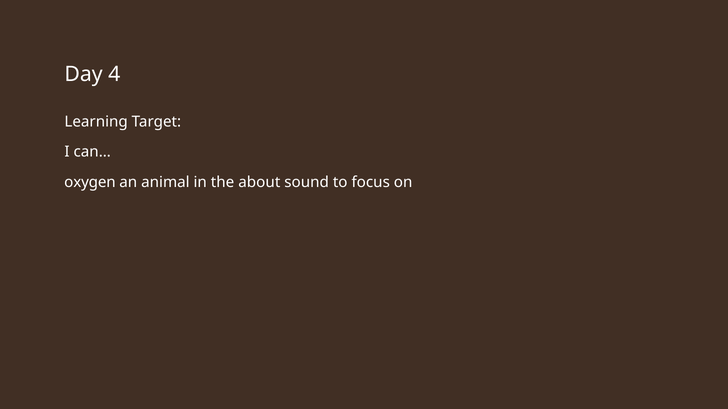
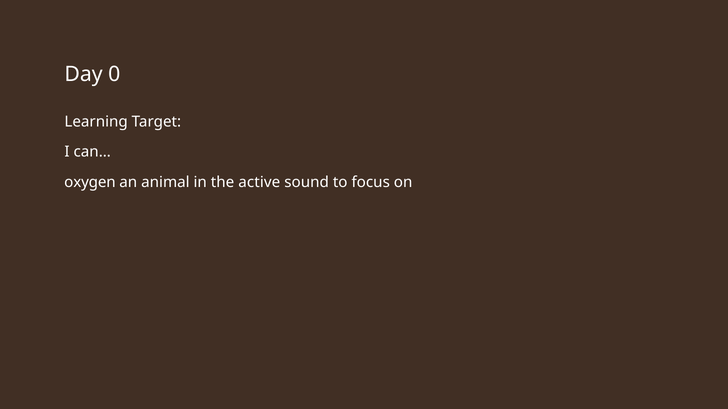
4: 4 -> 0
about: about -> active
